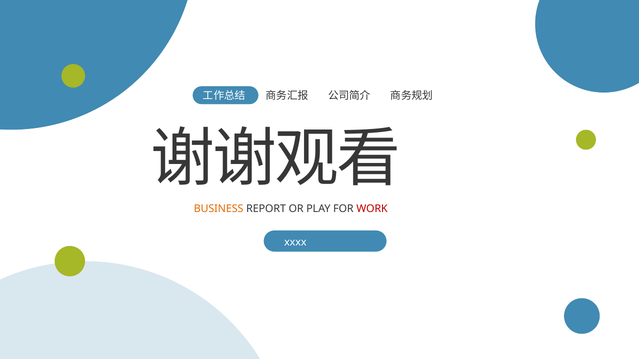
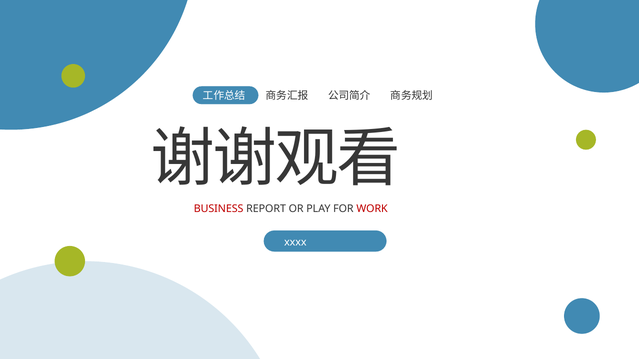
BUSINESS colour: orange -> red
